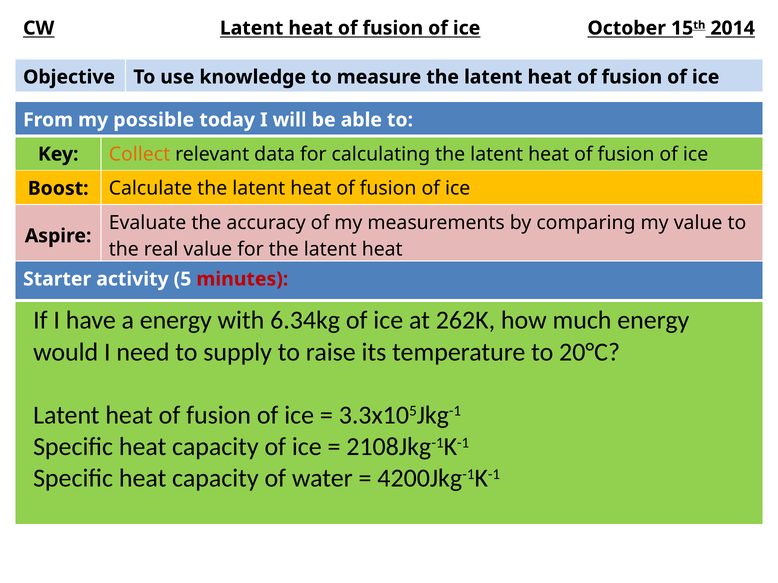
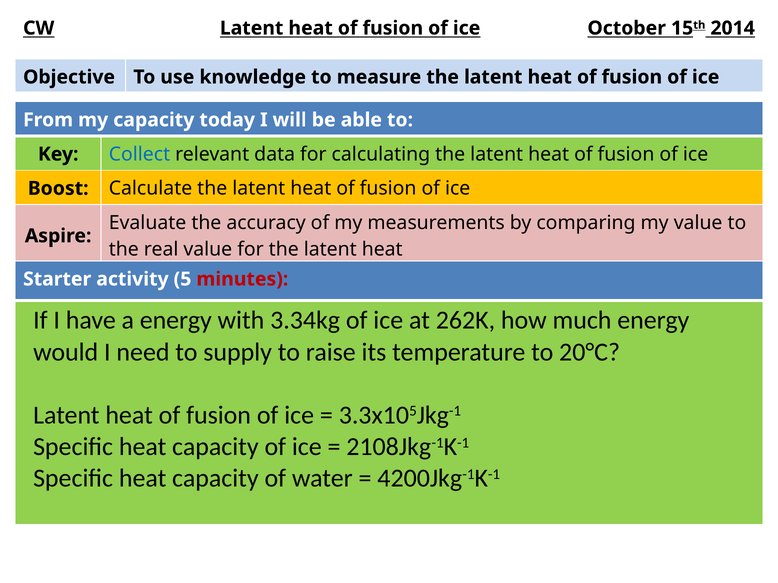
my possible: possible -> capacity
Collect colour: orange -> blue
6.34kg: 6.34kg -> 3.34kg
